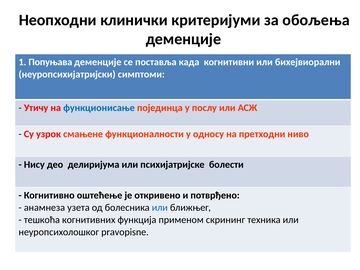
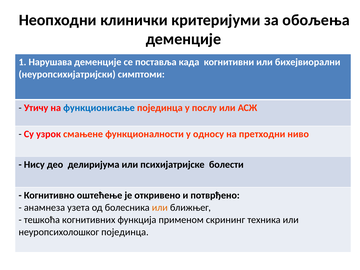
Попуњава: Попуњава -> Нарушава
или at (160, 208) colour: blue -> orange
неуропсихолошког pravopisne: pravopisne -> појединца
